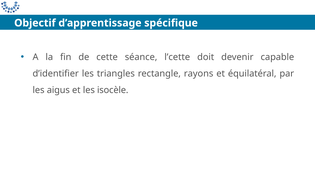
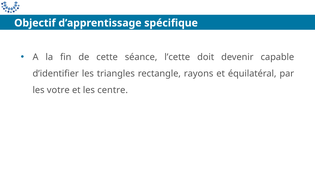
aigus: aigus -> votre
isocèle: isocèle -> centre
